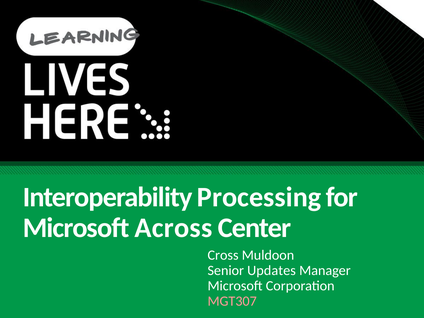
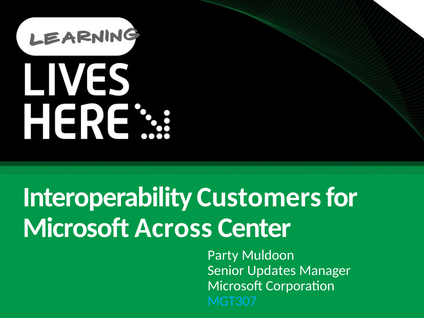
Processing: Processing -> Customers
Cross: Cross -> Party
MGT307 colour: pink -> light blue
